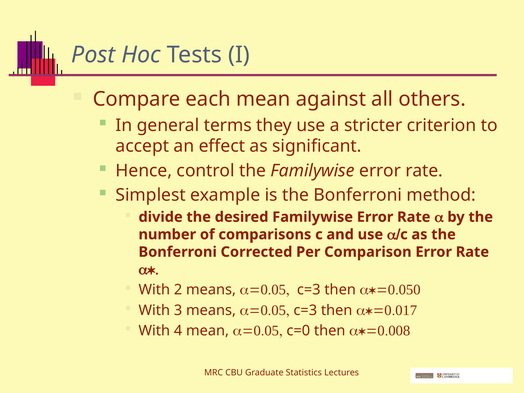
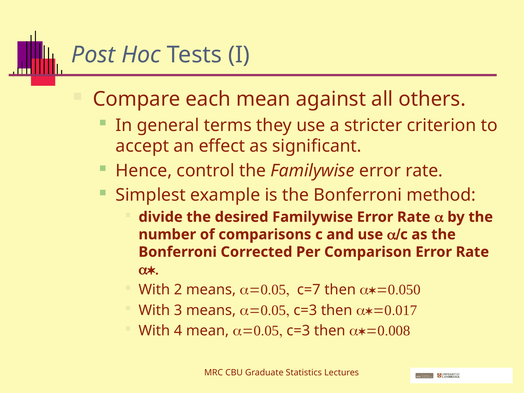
2 means a=0.05 c=3: c=3 -> c=7
mean a=0.05 c=0: c=0 -> c=3
